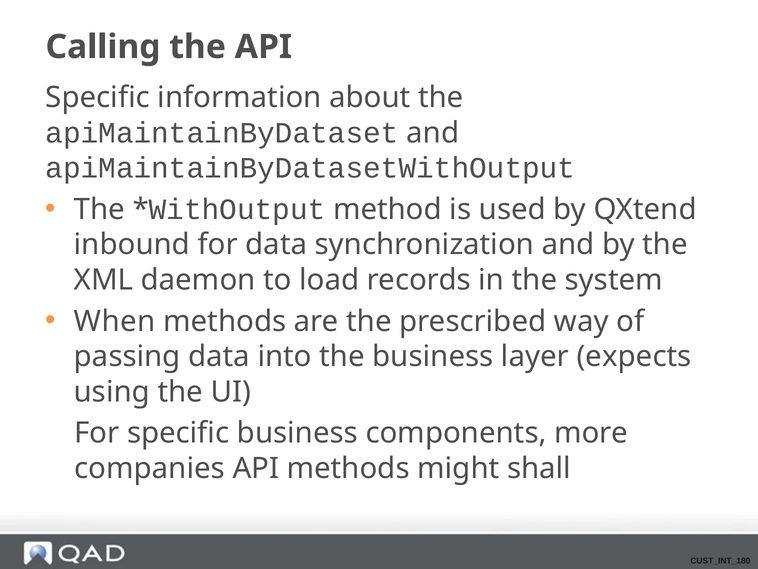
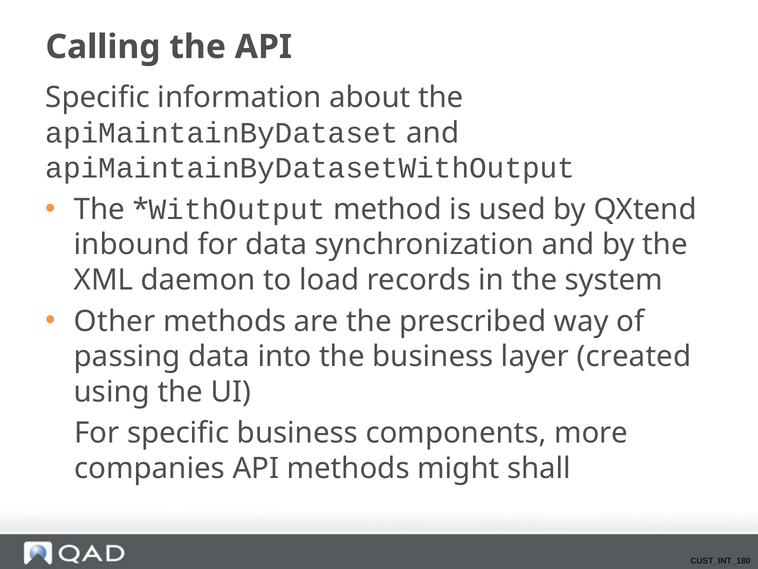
When: When -> Other
expects: expects -> created
